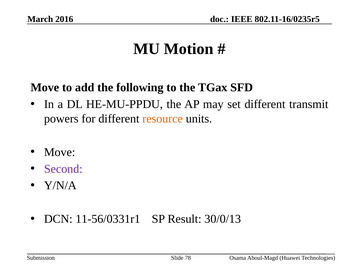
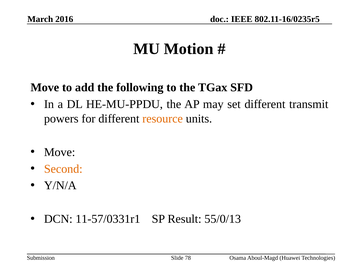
Second colour: purple -> orange
11-56/0331r1: 11-56/0331r1 -> 11-57/0331r1
30/0/13: 30/0/13 -> 55/0/13
